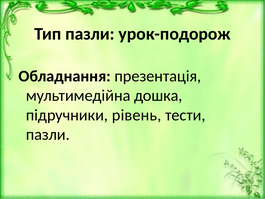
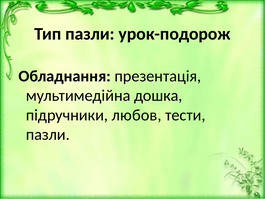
рівень: рівень -> любов
